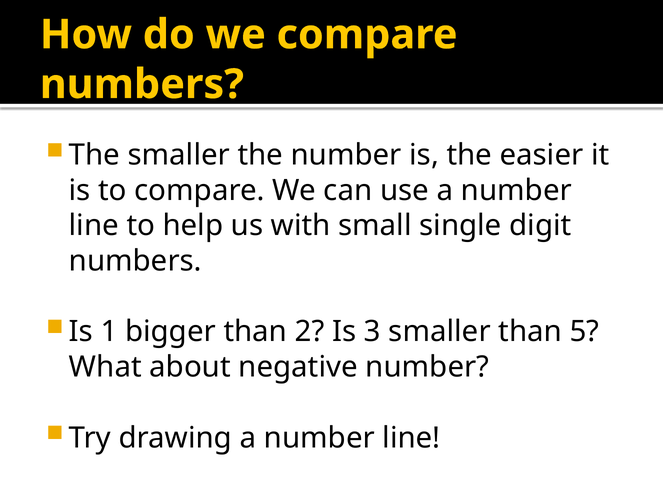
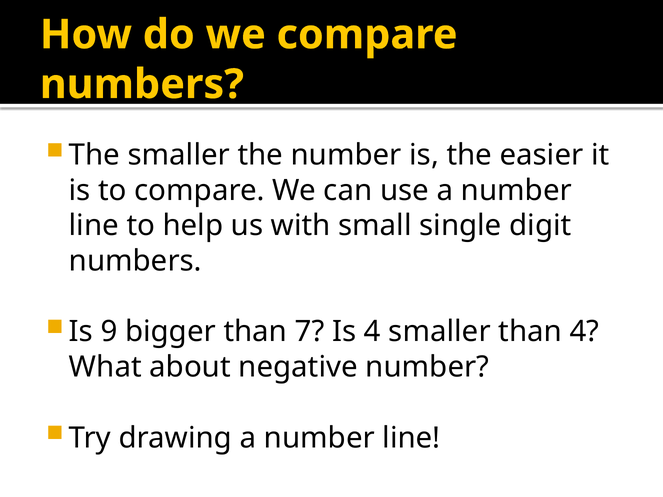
1: 1 -> 9
2: 2 -> 7
Is 3: 3 -> 4
than 5: 5 -> 4
